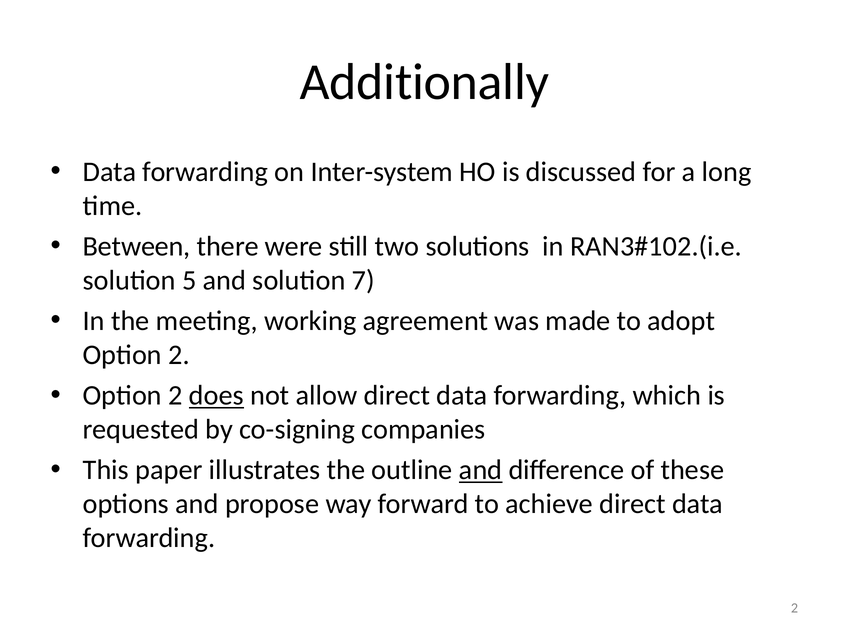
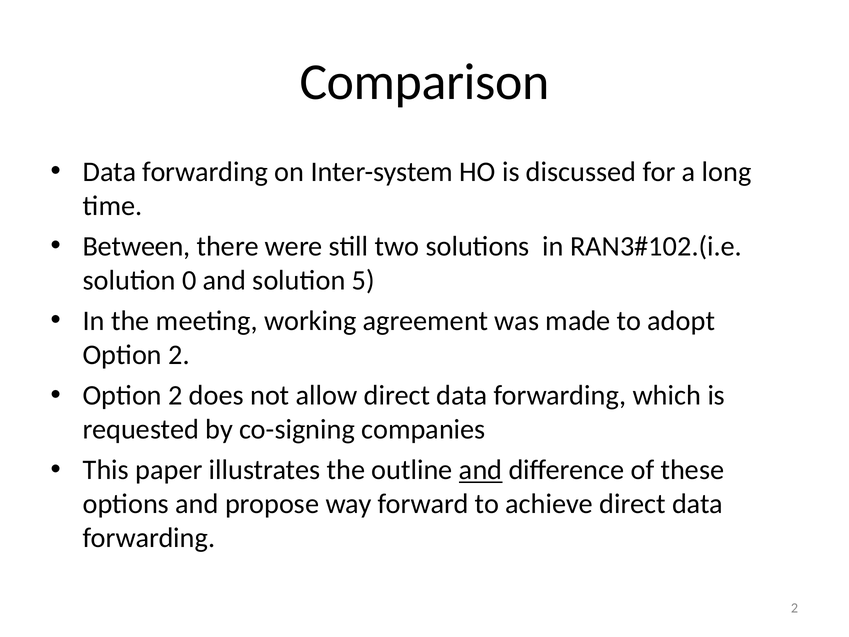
Additionally: Additionally -> Comparison
5: 5 -> 0
7: 7 -> 5
does underline: present -> none
